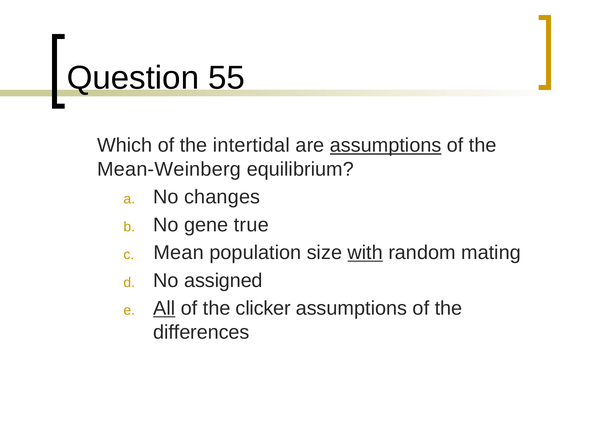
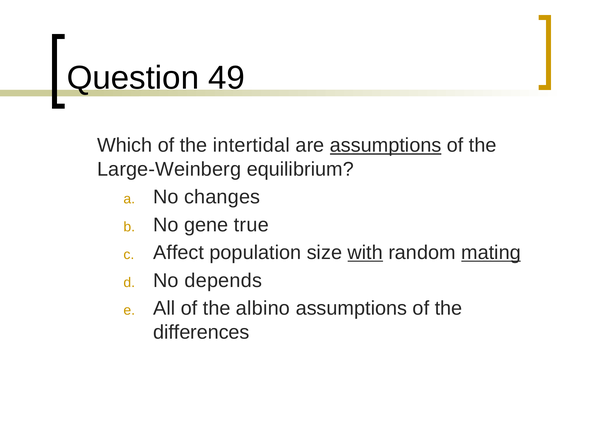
55: 55 -> 49
Mean-Weinberg: Mean-Weinberg -> Large-Weinberg
Mean: Mean -> Affect
mating underline: none -> present
assigned: assigned -> depends
All underline: present -> none
clicker: clicker -> albino
